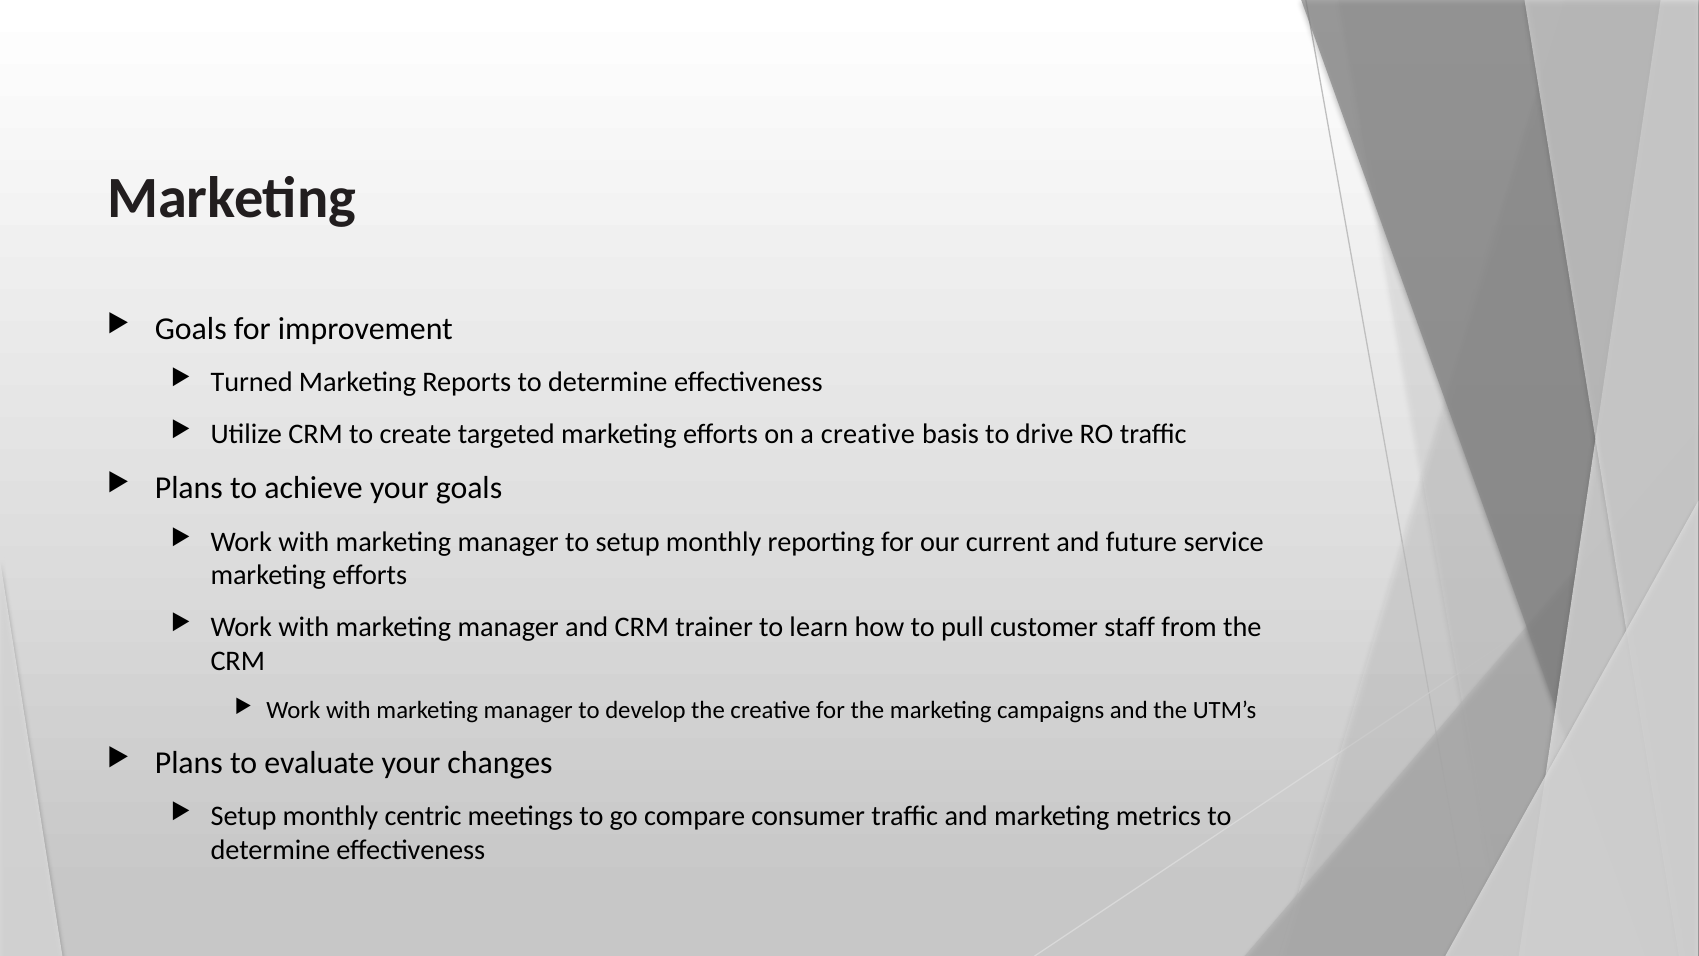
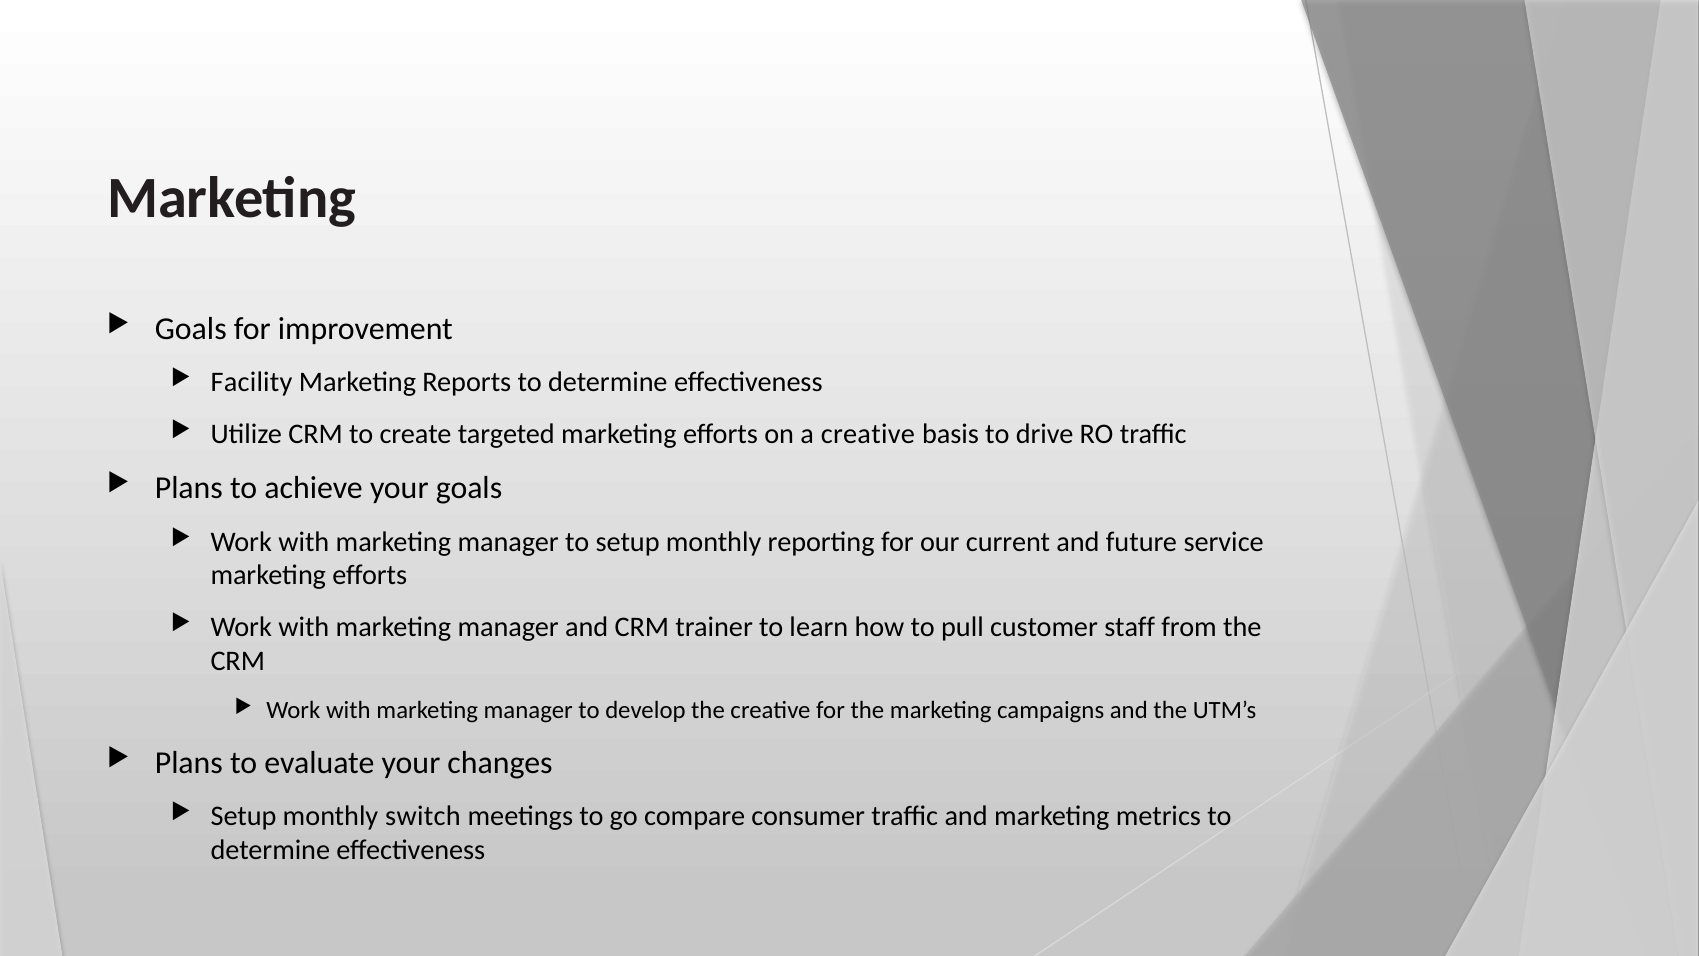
Turned: Turned -> Facility
centric: centric -> switch
